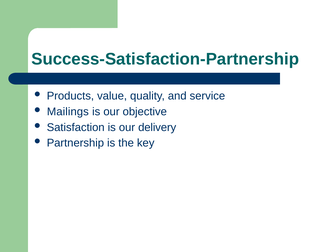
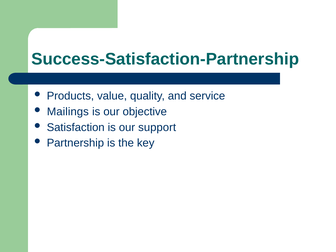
delivery: delivery -> support
